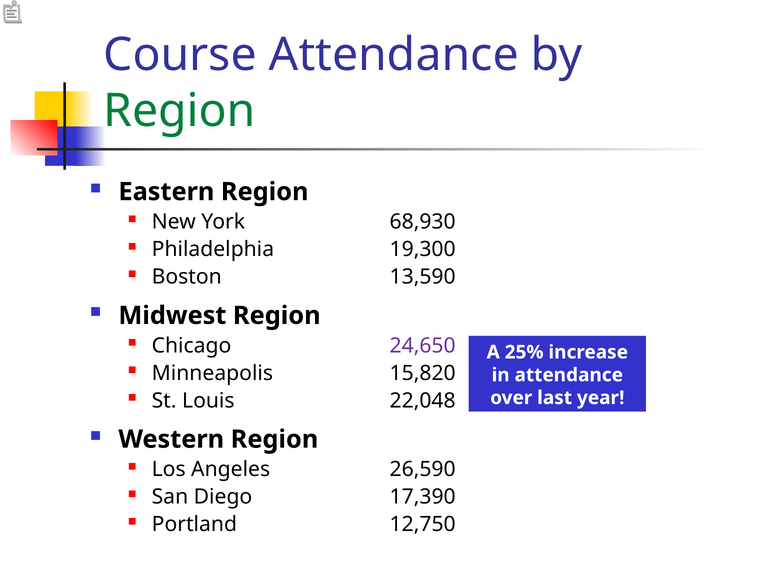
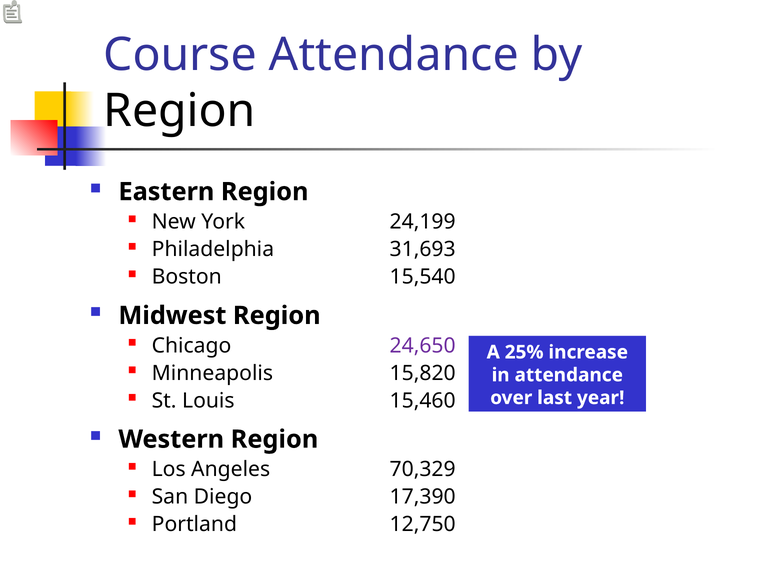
Region at (179, 111) colour: green -> black
68,930: 68,930 -> 24,199
19,300: 19,300 -> 31,693
13,590: 13,590 -> 15,540
22,048: 22,048 -> 15,460
26,590: 26,590 -> 70,329
